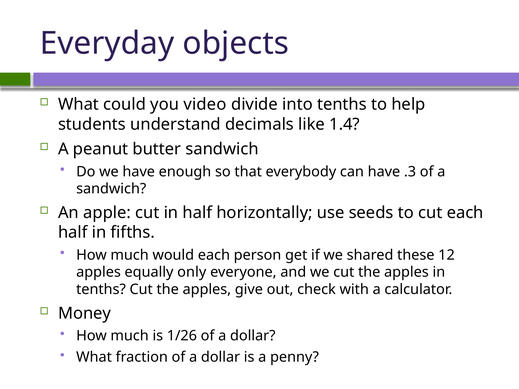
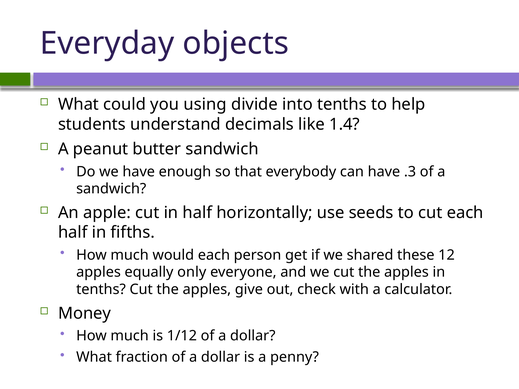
video: video -> using
1/26: 1/26 -> 1/12
